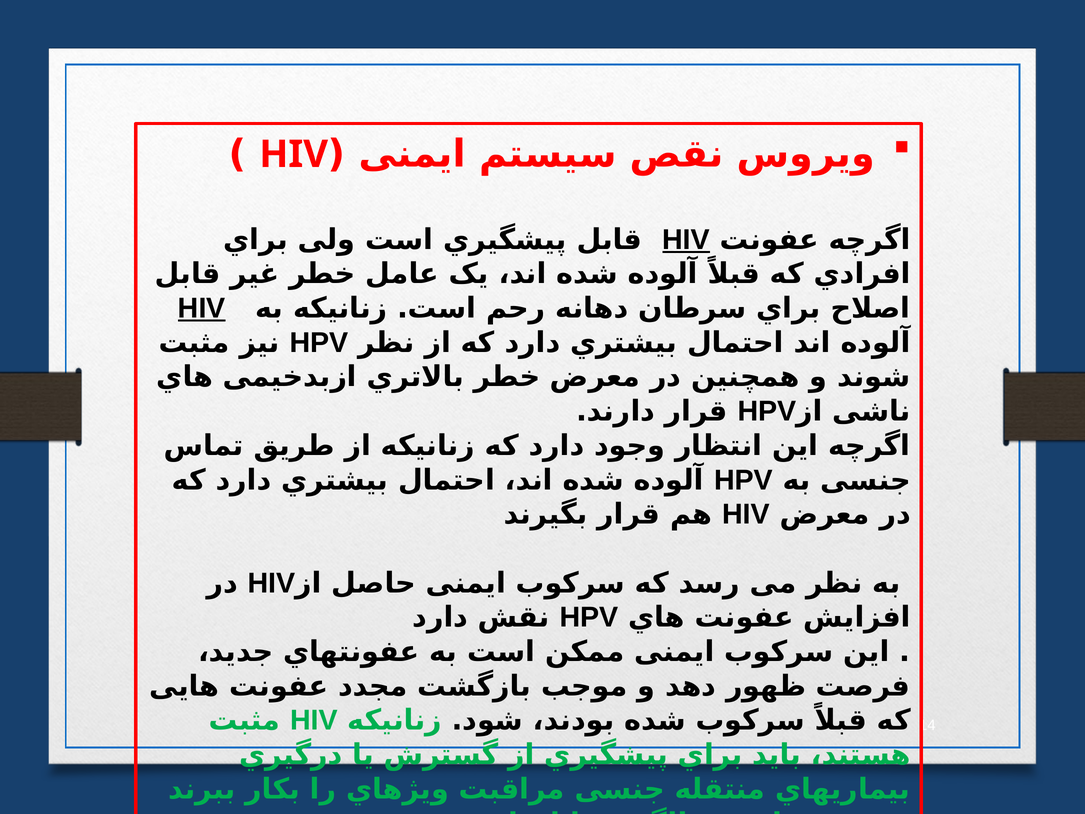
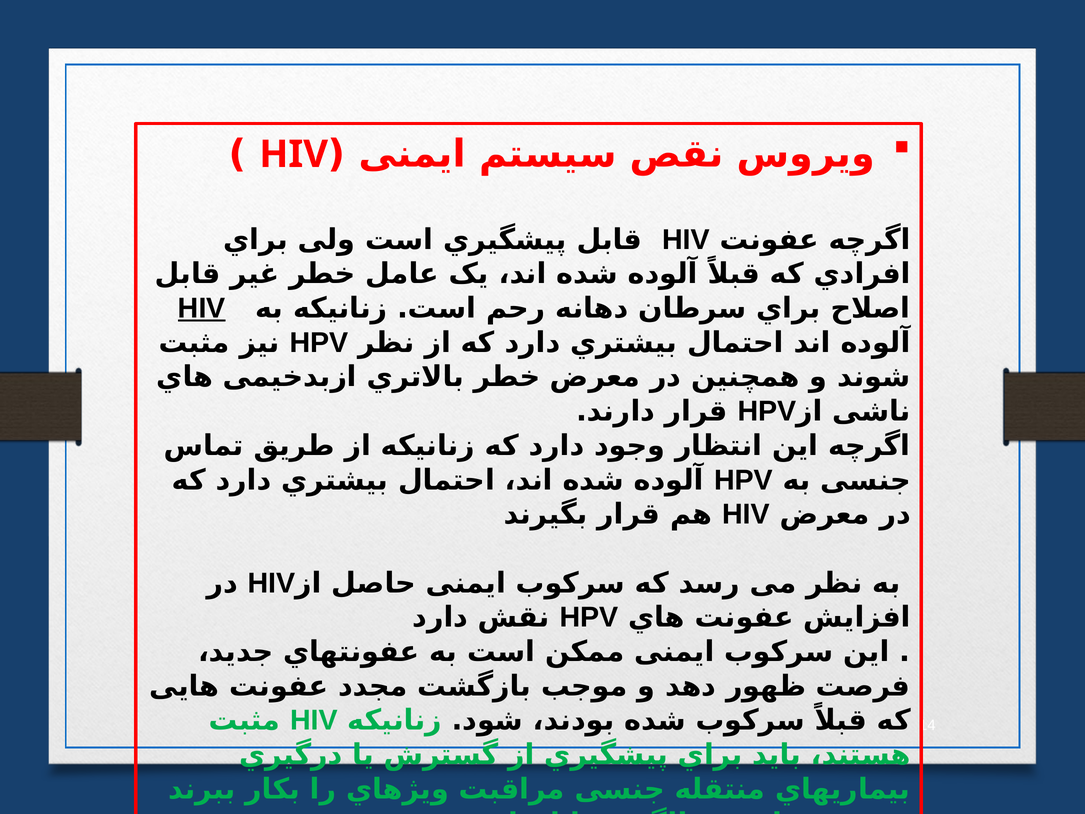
HIV at (686, 240) underline: present -> none
